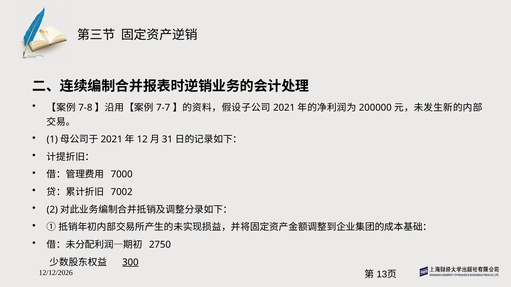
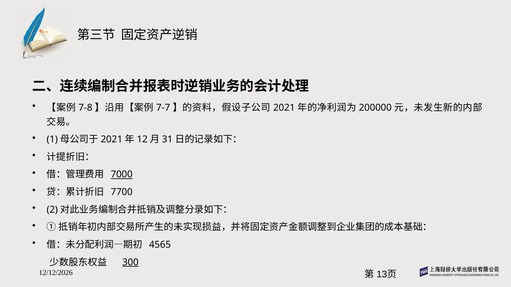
7000 underline: none -> present
7002: 7002 -> 7700
2750: 2750 -> 4565
